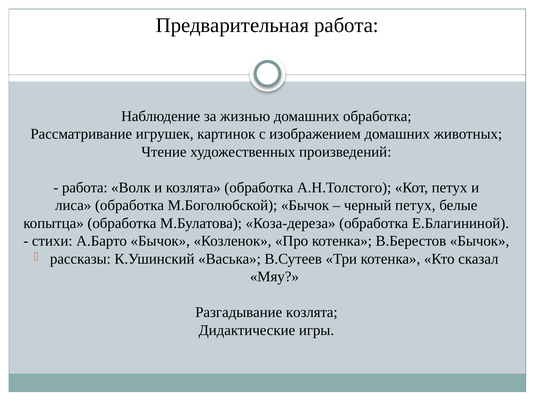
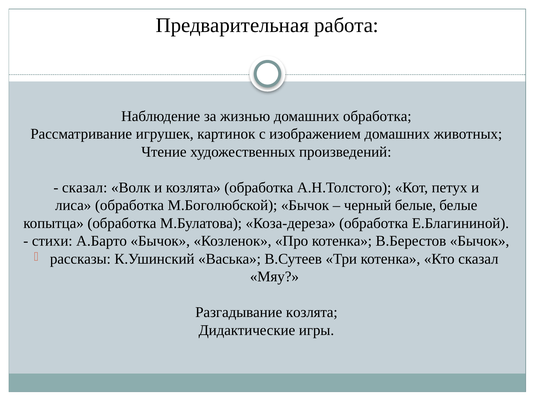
работа at (85, 188): работа -> сказал
черный петух: петух -> белые
